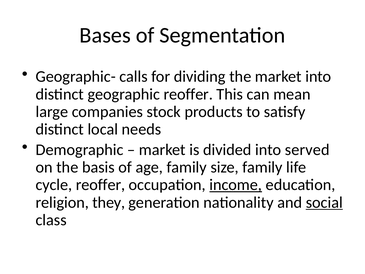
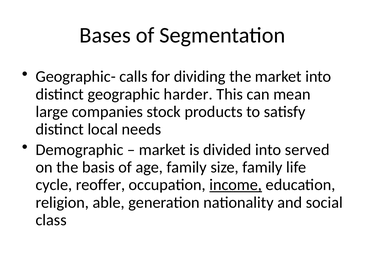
geographic reoffer: reoffer -> harder
they: they -> able
social underline: present -> none
